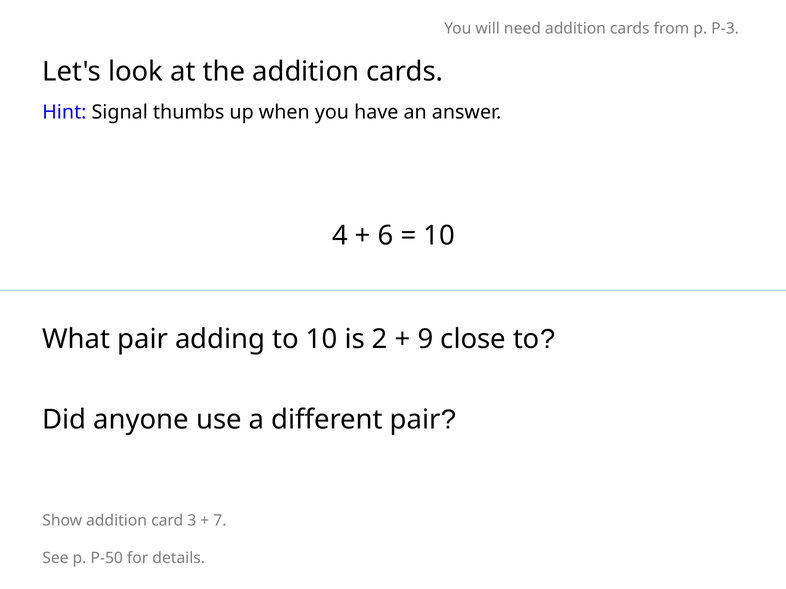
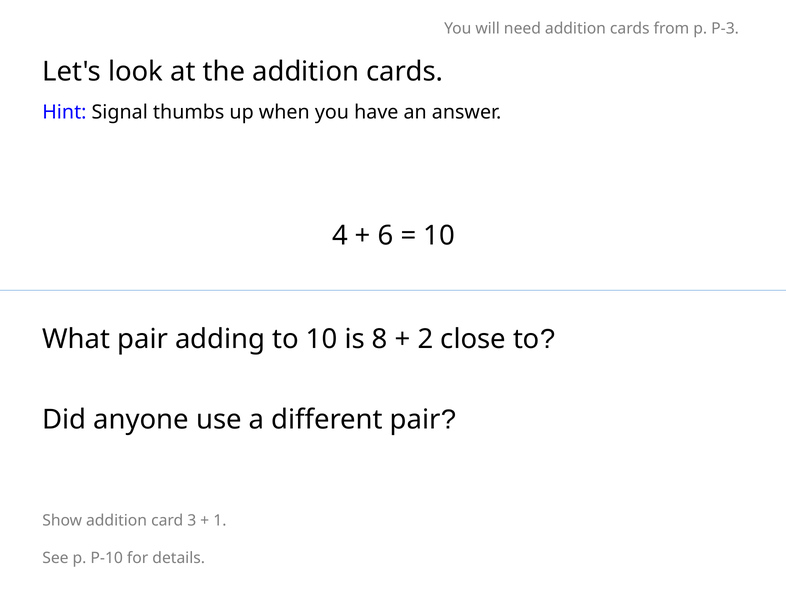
2: 2 -> 8
9: 9 -> 2
7: 7 -> 1
P-50: P-50 -> P-10
